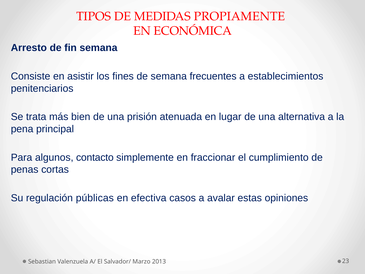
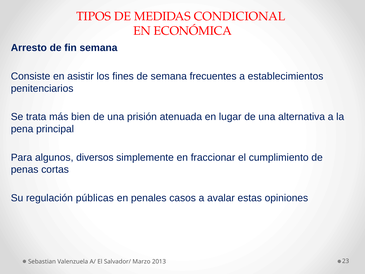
PROPIAMENTE: PROPIAMENTE -> CONDICIONAL
contacto: contacto -> diversos
efectiva: efectiva -> penales
